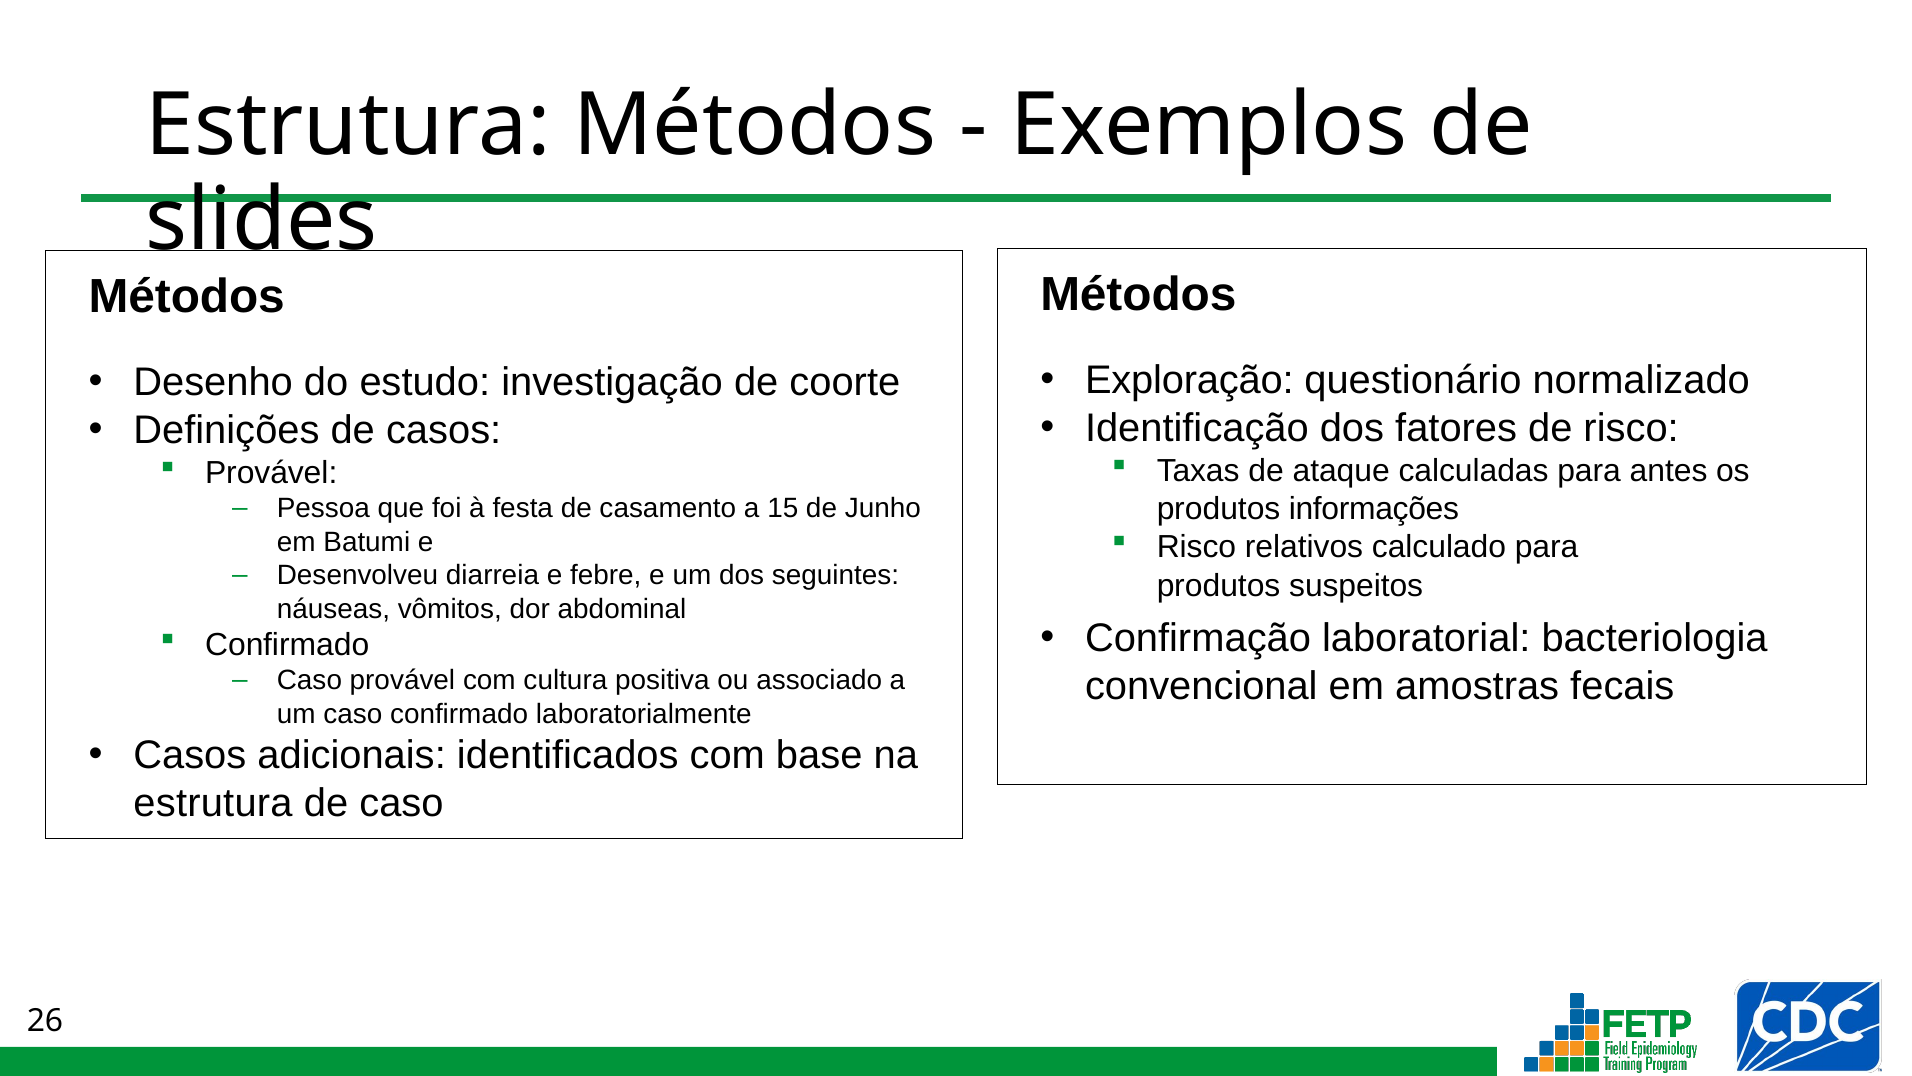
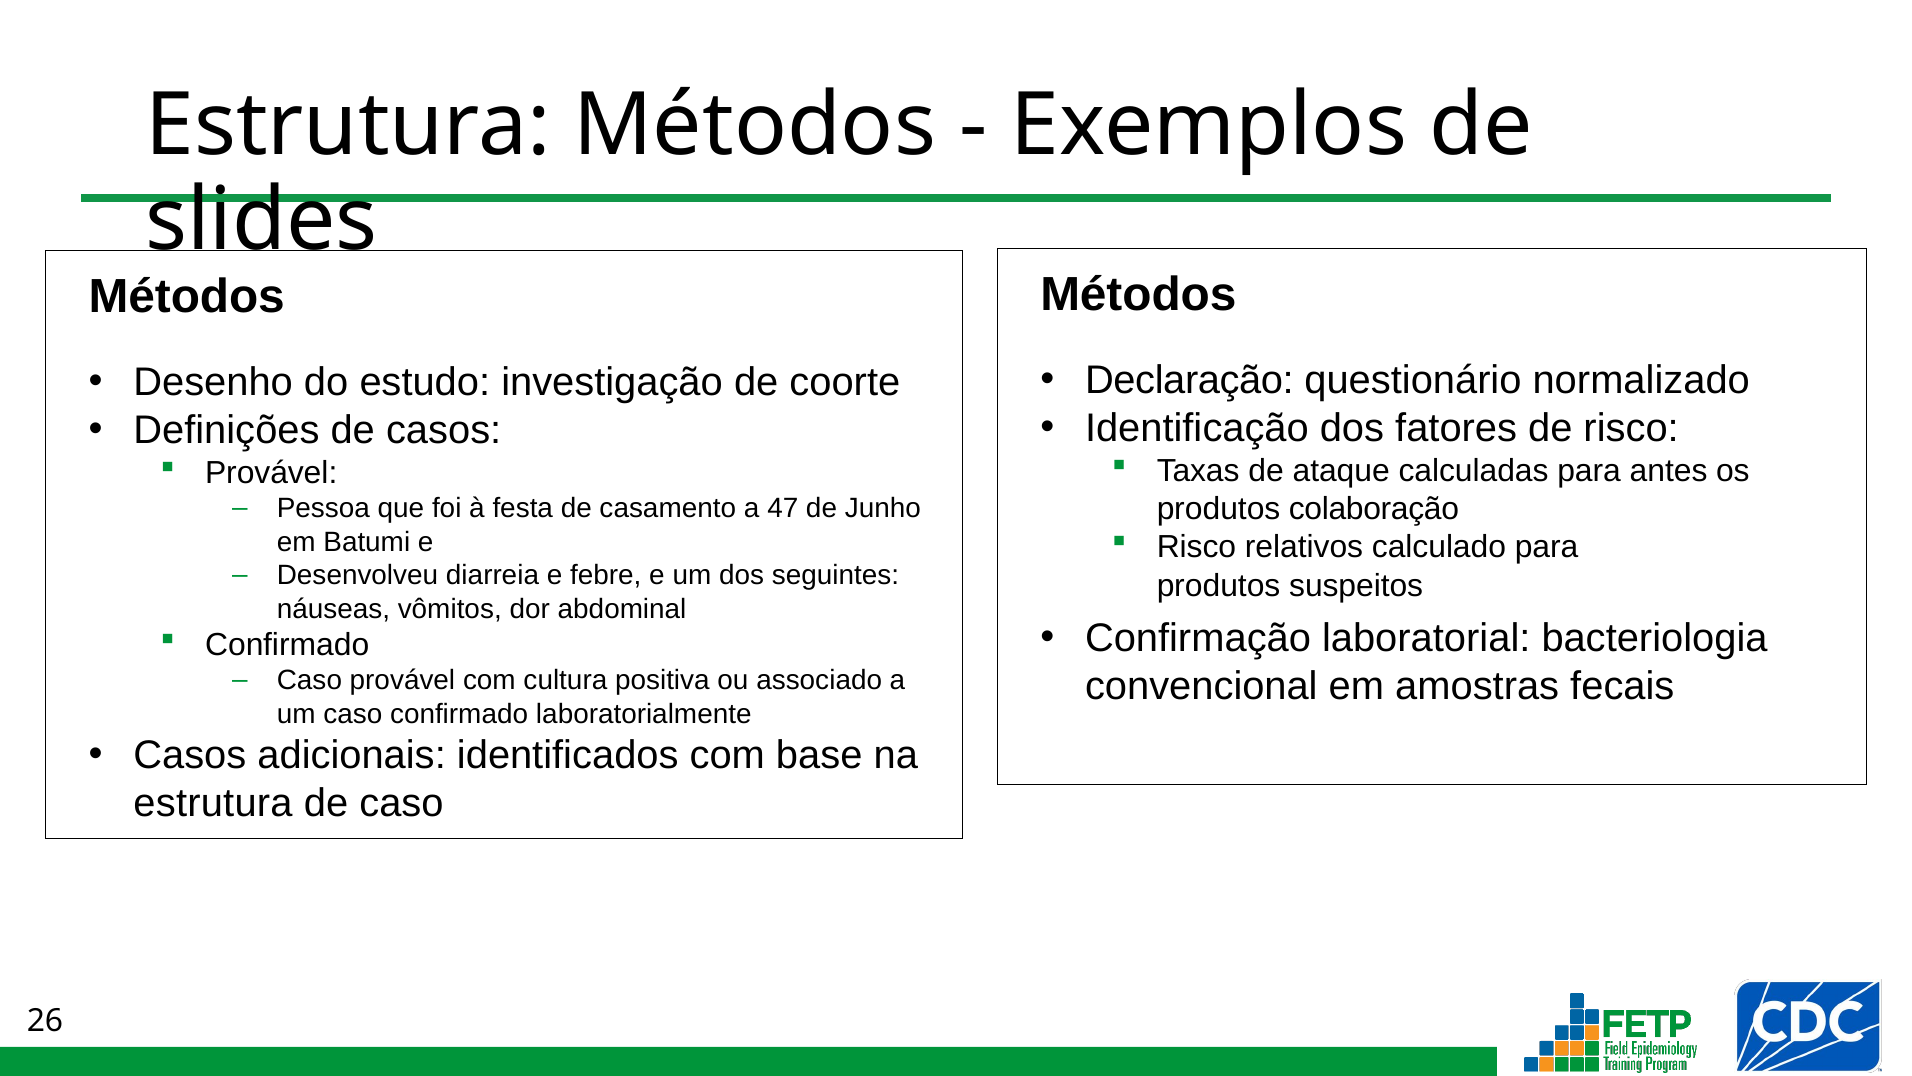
Exploração: Exploração -> Declaração
15: 15 -> 47
informações: informações -> colaboração
